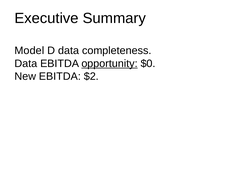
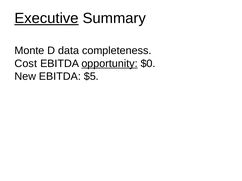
Executive underline: none -> present
Model: Model -> Monte
Data at (26, 64): Data -> Cost
$2: $2 -> $5
